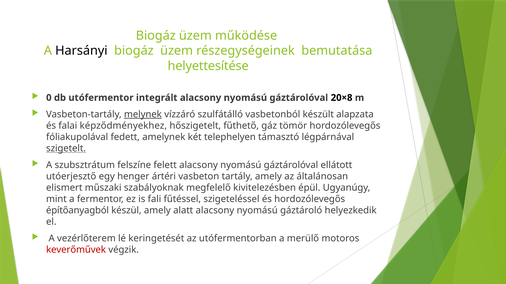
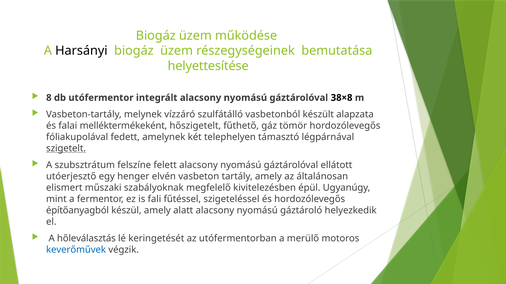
0: 0 -> 8
20×8: 20×8 -> 38×8
melynek underline: present -> none
képződményekhez: képződményekhez -> melléktermékeként
ártéri: ártéri -> elvén
vezérlőterem: vezérlőterem -> hőleválasztás
keverőművek colour: red -> blue
